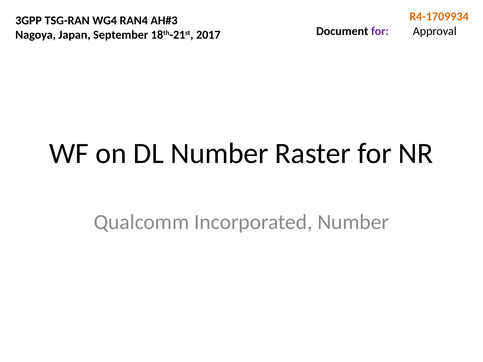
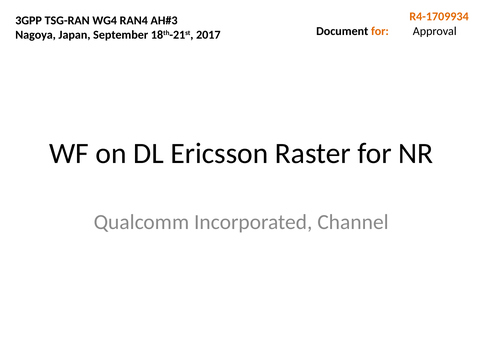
for at (380, 31) colour: purple -> orange
DL Number: Number -> Ericsson
Incorporated Number: Number -> Channel
